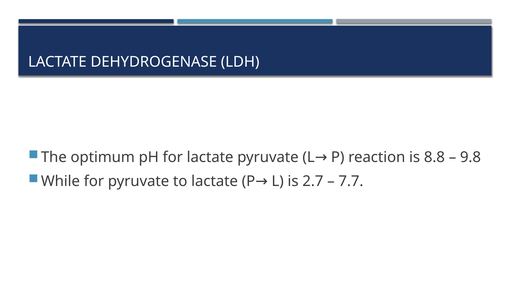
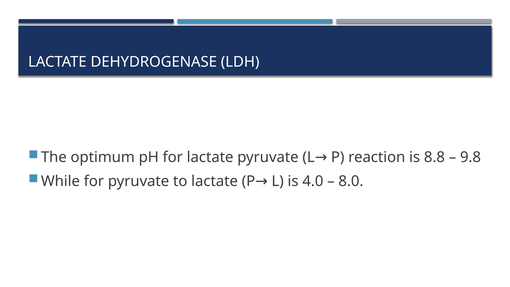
2.7: 2.7 -> 4.0
7.7: 7.7 -> 8.0
